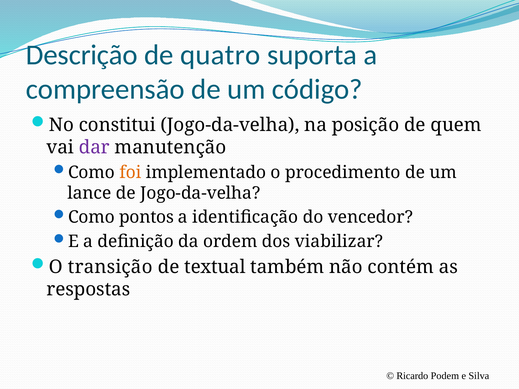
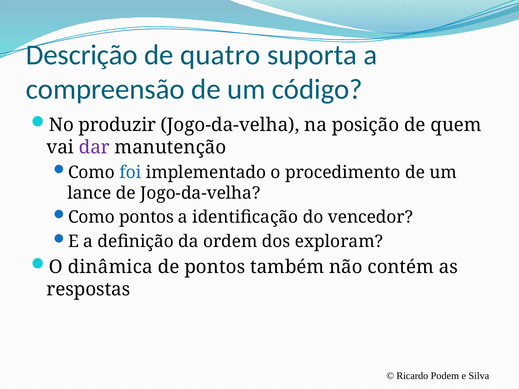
constitui: constitui -> produzir
foi colour: orange -> blue
viabilizar: viabilizar -> exploram
transição: transição -> dinâmica
de textual: textual -> pontos
